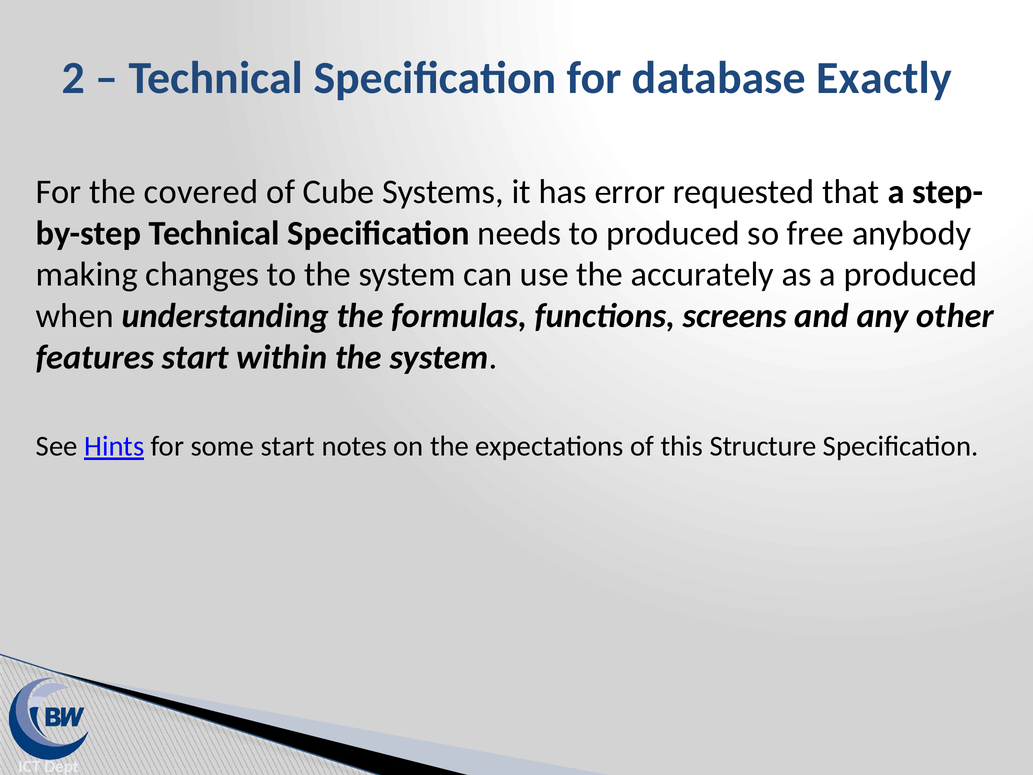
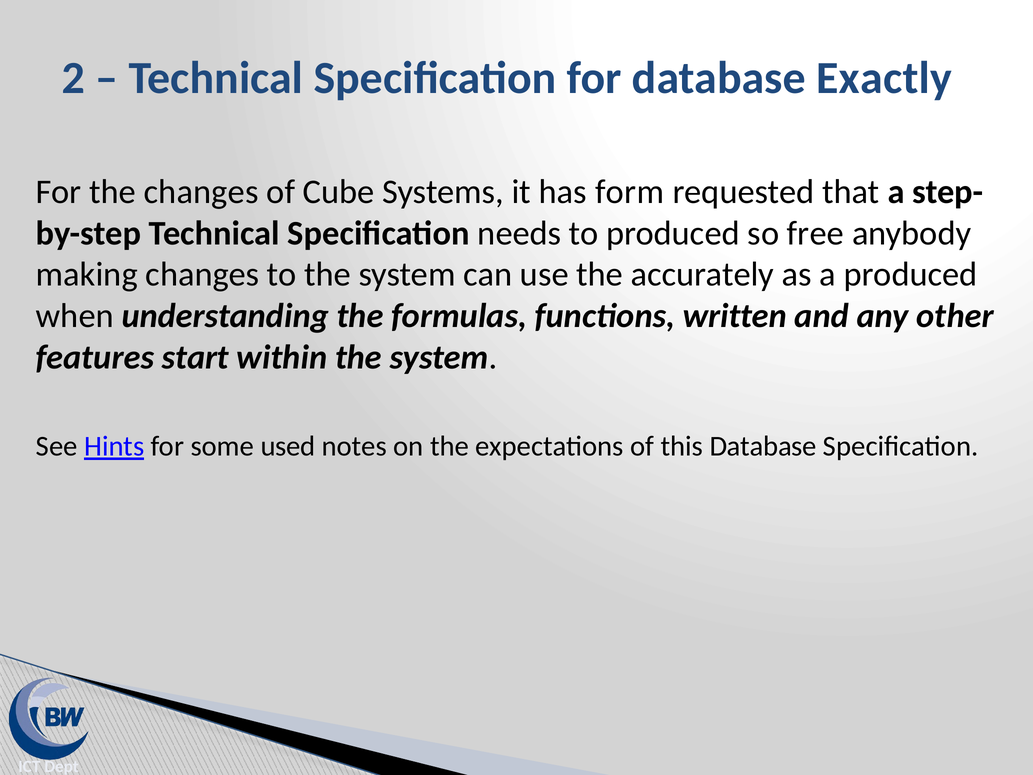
the covered: covered -> changes
error: error -> form
screens: screens -> written
some start: start -> used
this Structure: Structure -> Database
